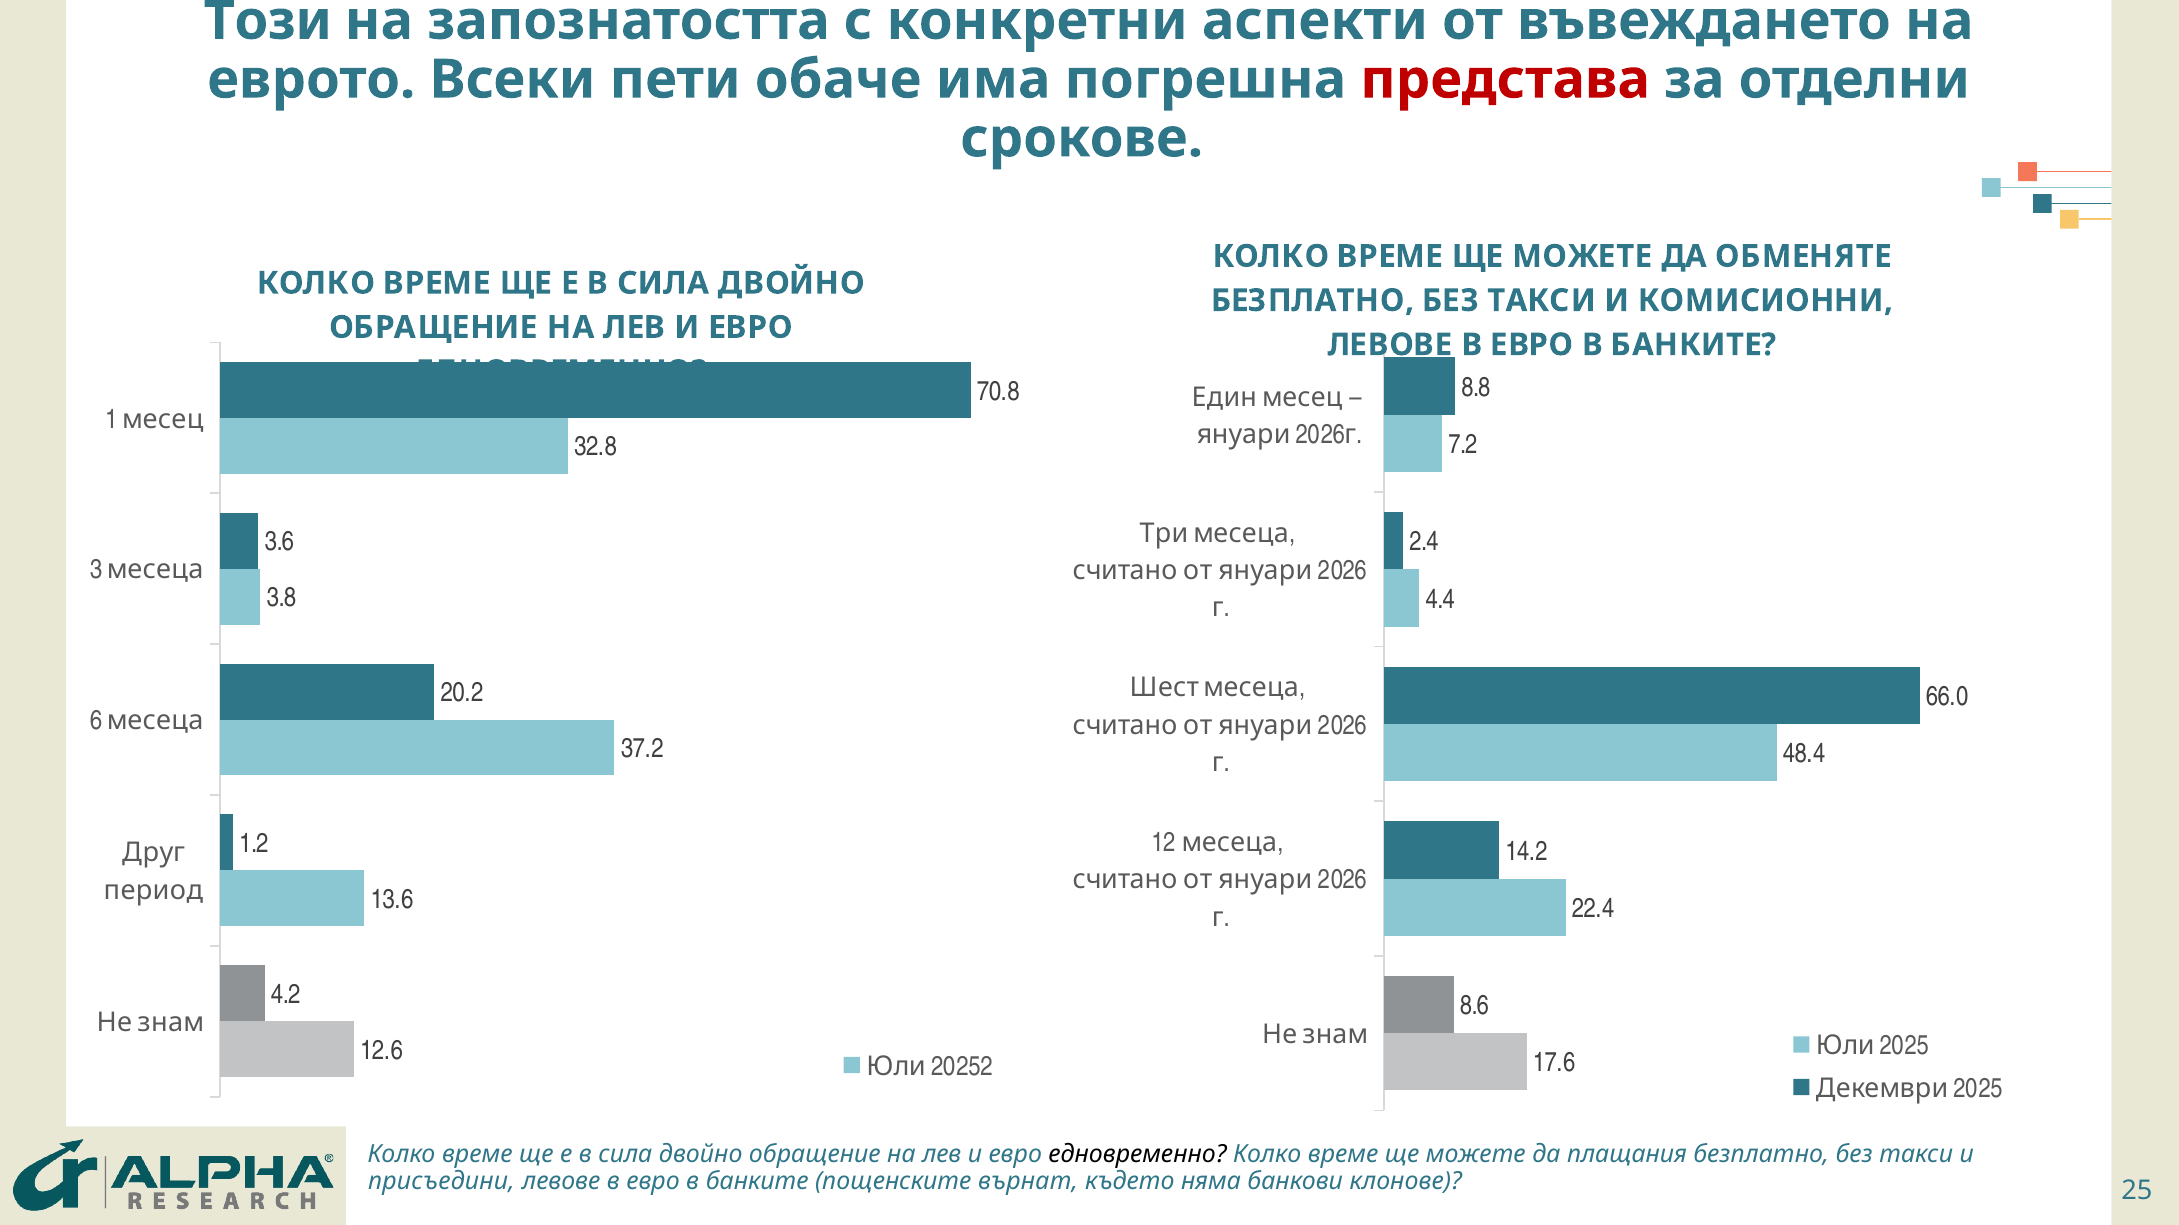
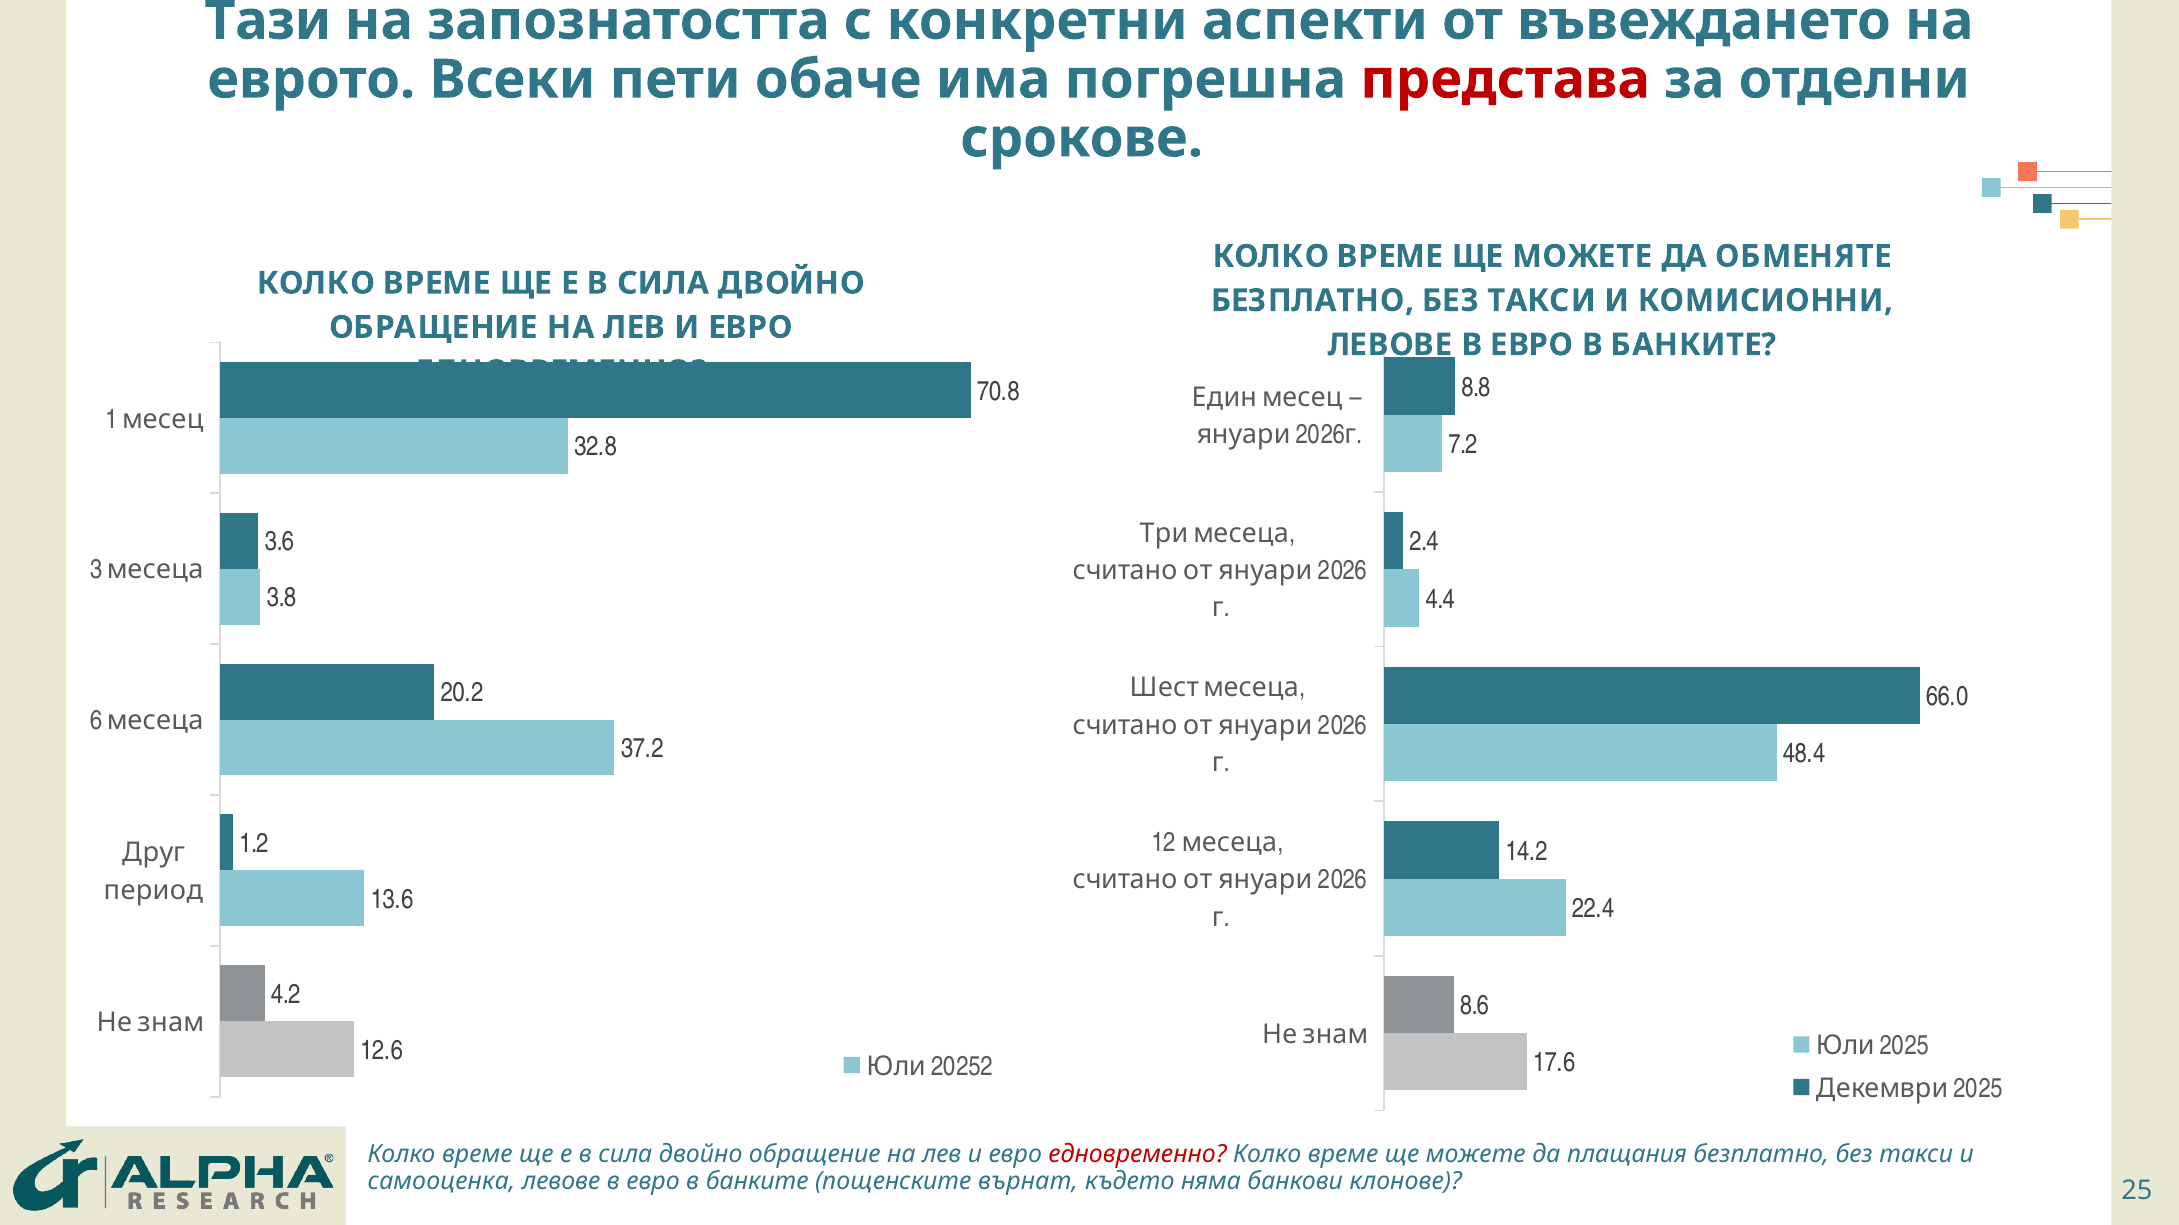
Този: Този -> Тази
едновременно at (1137, 1155) colour: black -> red
присъедини: присъедини -> самооценка
